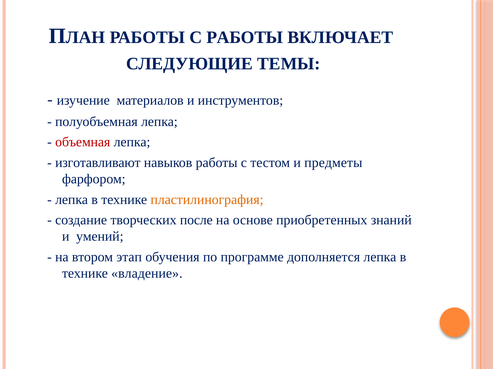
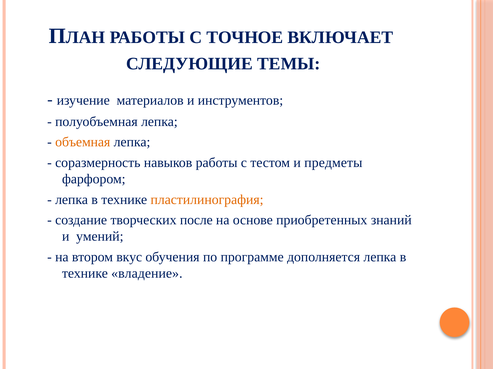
С РАБОТЫ: РАБОТЫ -> ТОЧНОЕ
объемная colour: red -> orange
изготавливают: изготавливают -> соразмерность
этап: этап -> вкус
